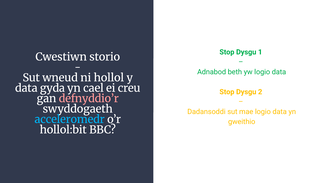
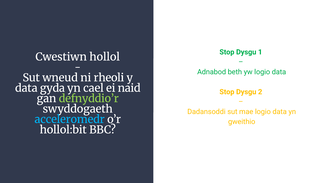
storio: storio -> hollol
hollol: hollol -> rheoli
creu: creu -> naid
defnyddio’r colour: pink -> light green
